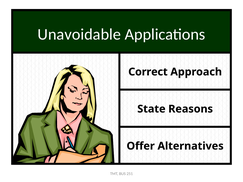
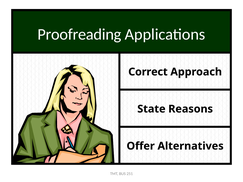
Unavoidable: Unavoidable -> Proofreading
